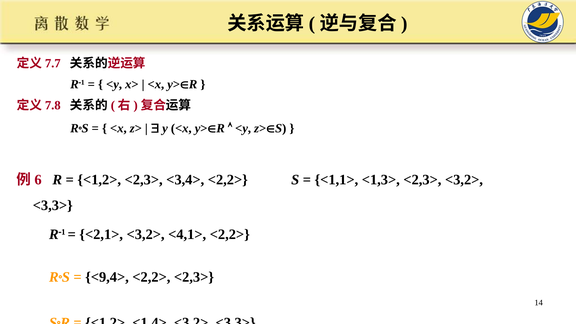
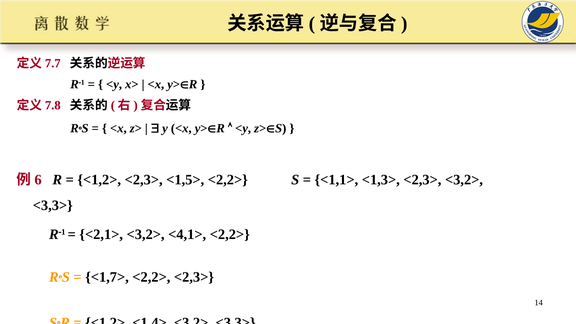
<3,4>: <3,4> -> <1,5>
<9,4>: <9,4> -> <1,7>
